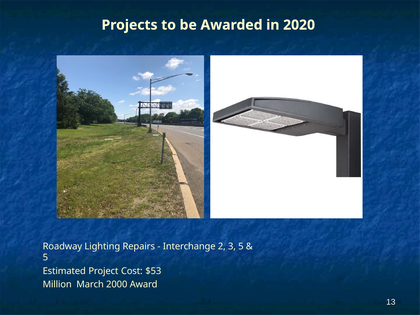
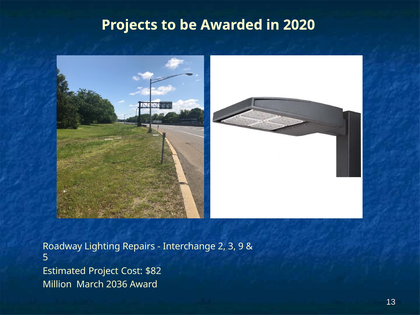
3 5: 5 -> 9
$53: $53 -> $82
2000: 2000 -> 2036
